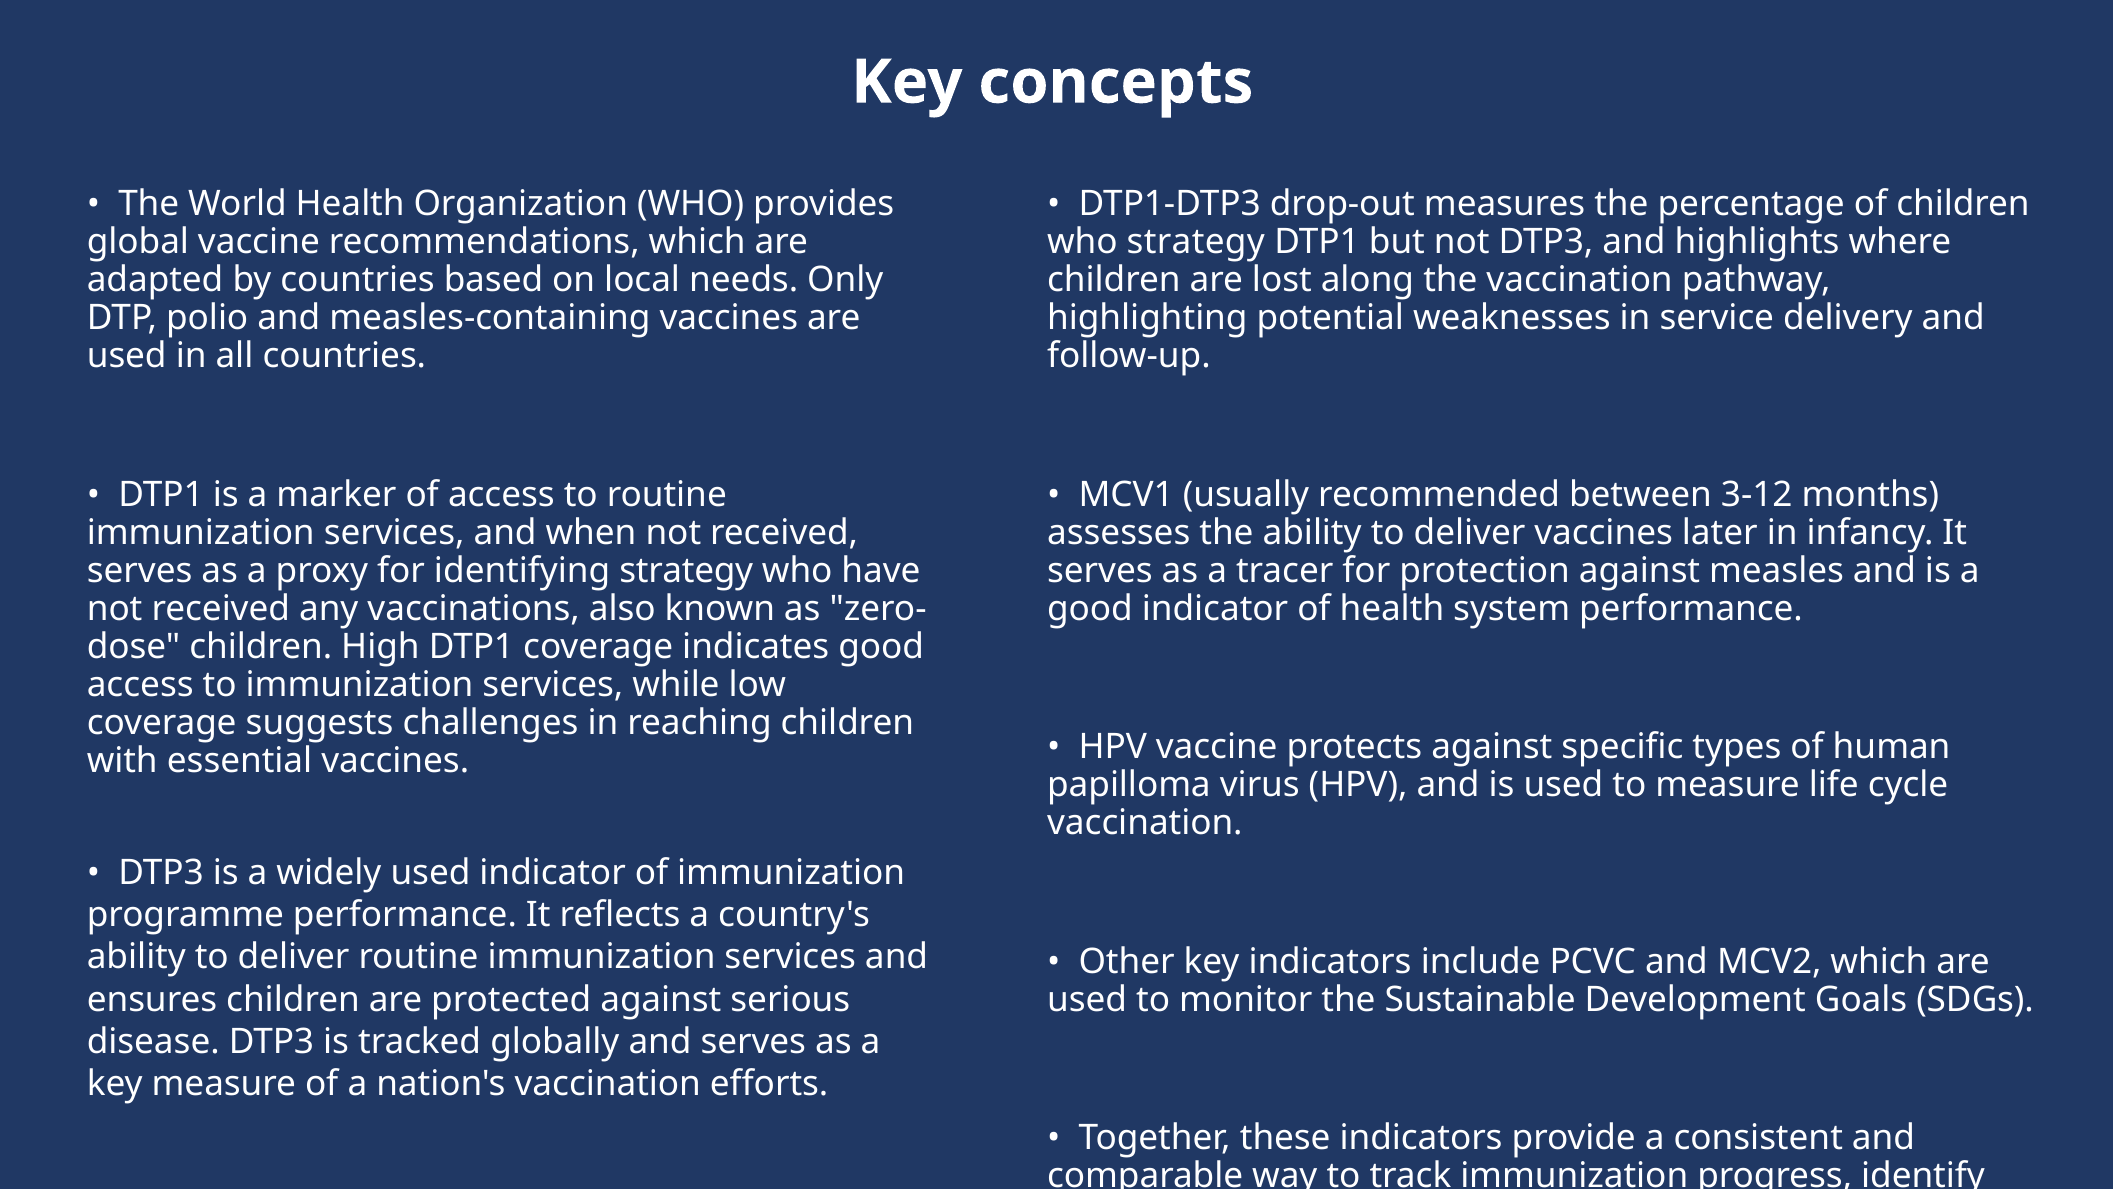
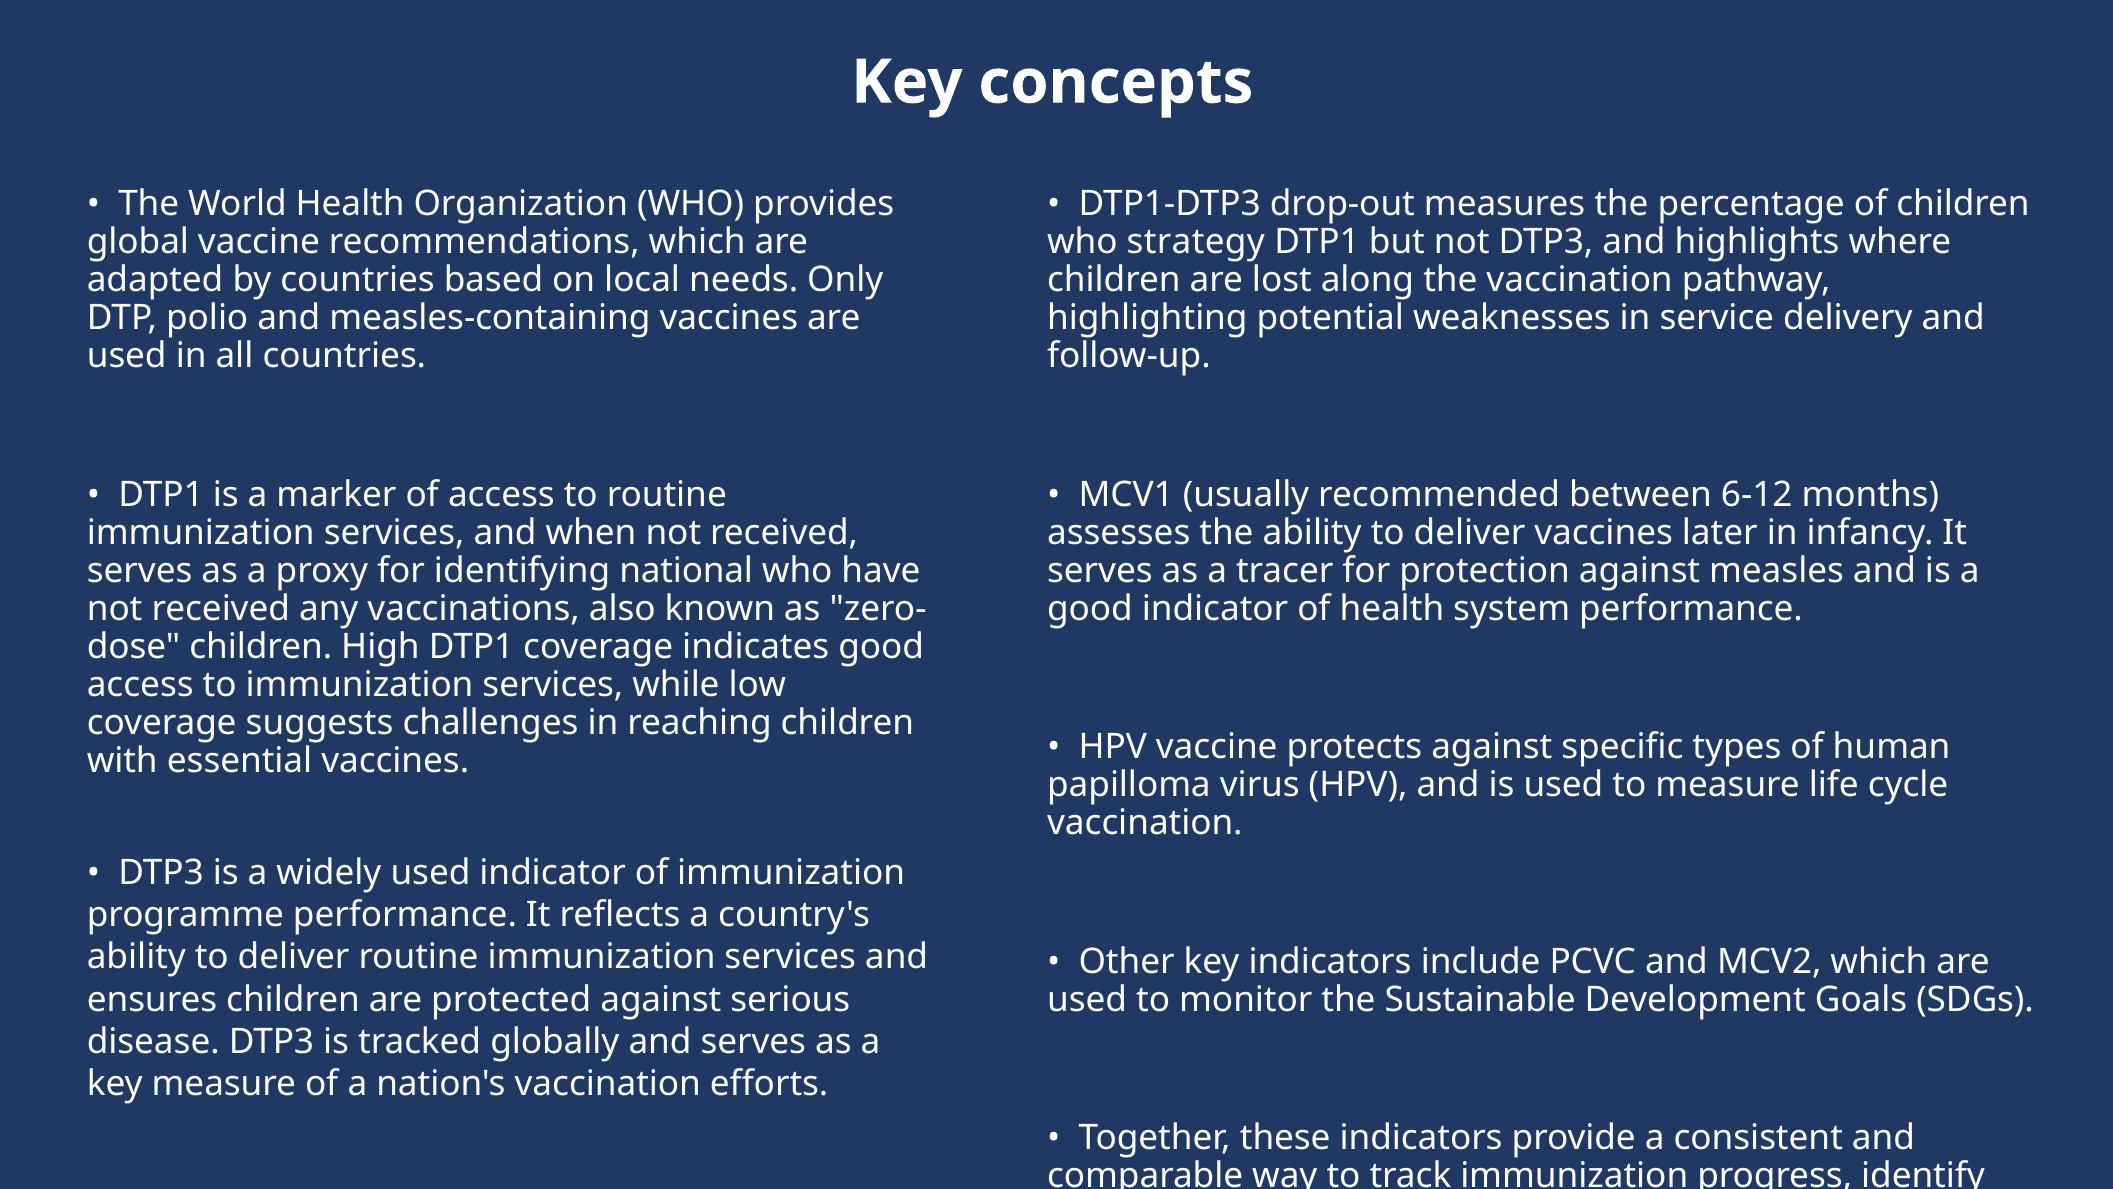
3-12: 3-12 -> 6-12
identifying strategy: strategy -> national
